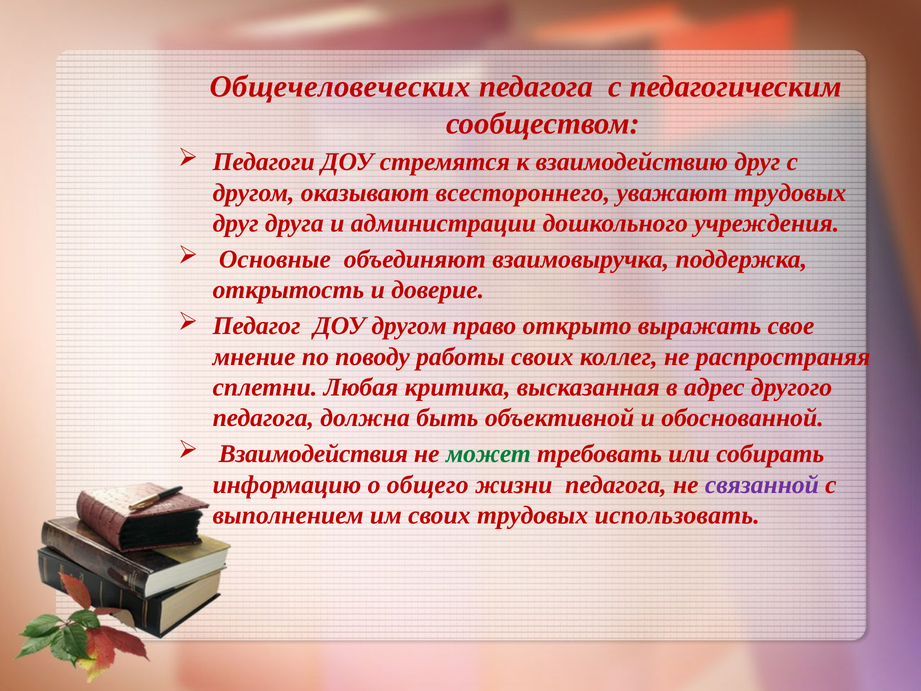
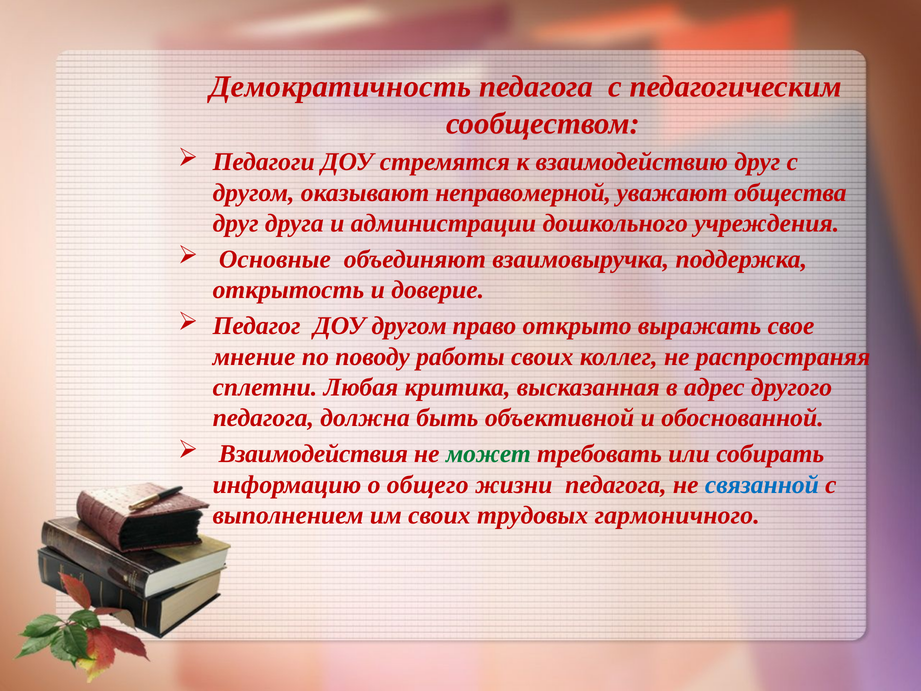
Общечеловеческих: Общечеловеческих -> Демократичность
всестороннего: всестороннего -> неправомерной
уважают трудовых: трудовых -> общества
связанной colour: purple -> blue
использовать: использовать -> гармоничного
